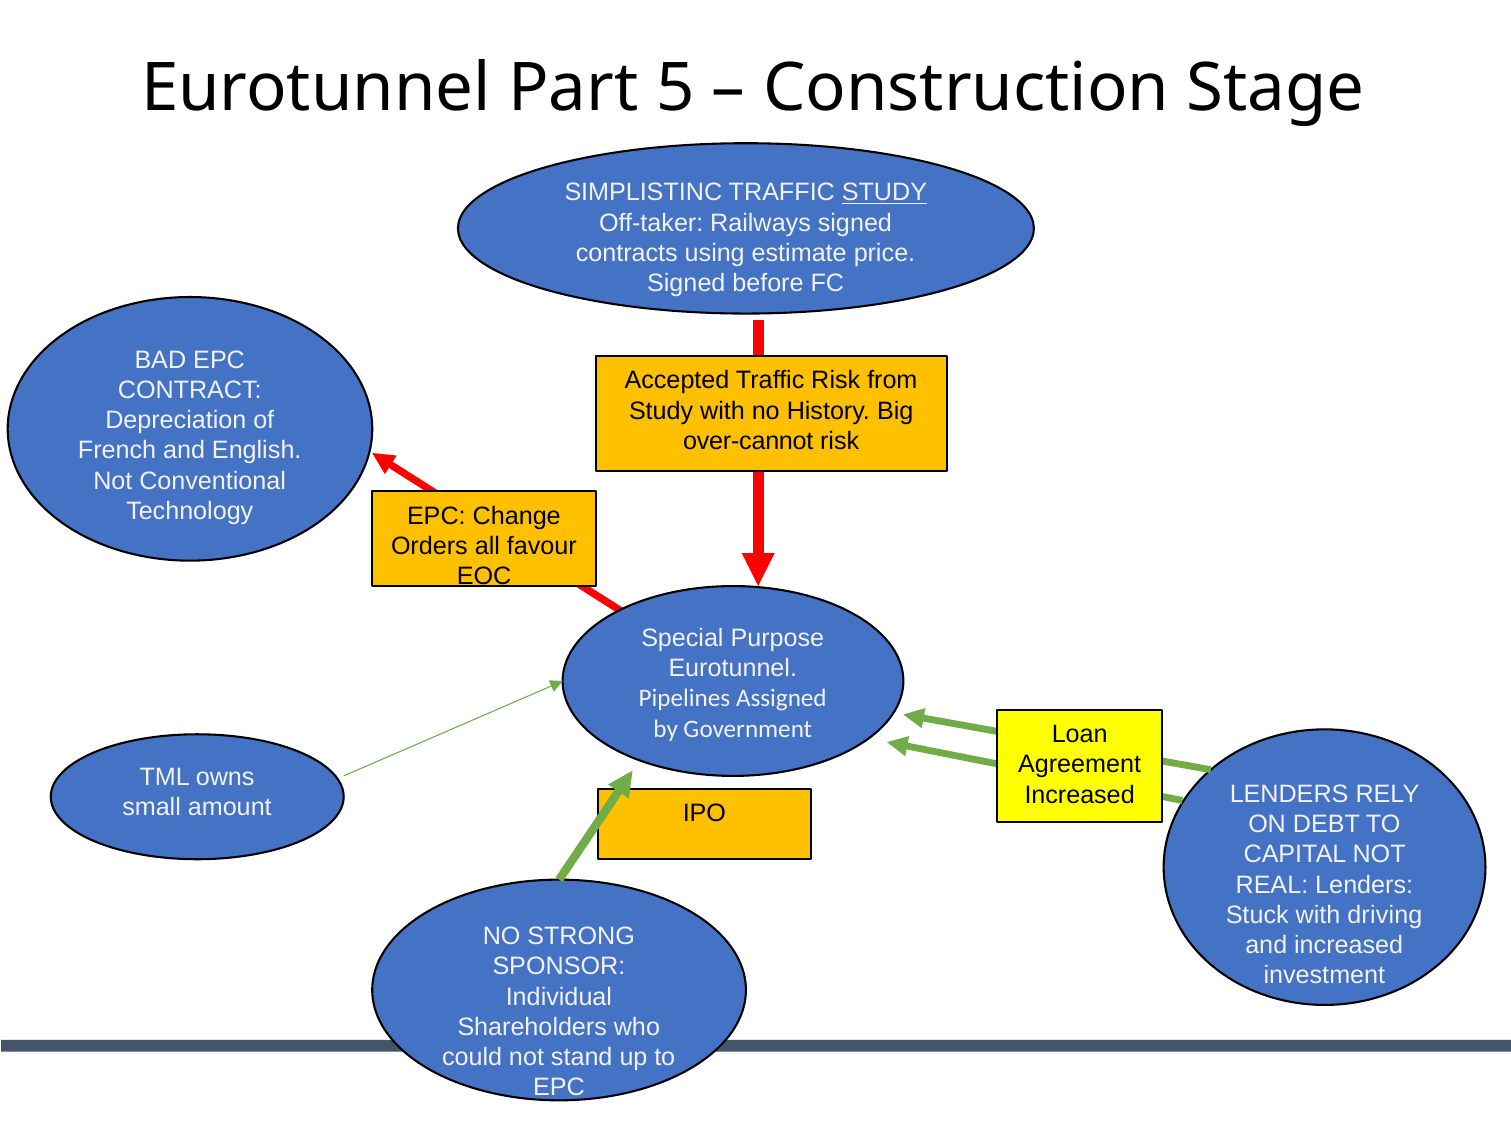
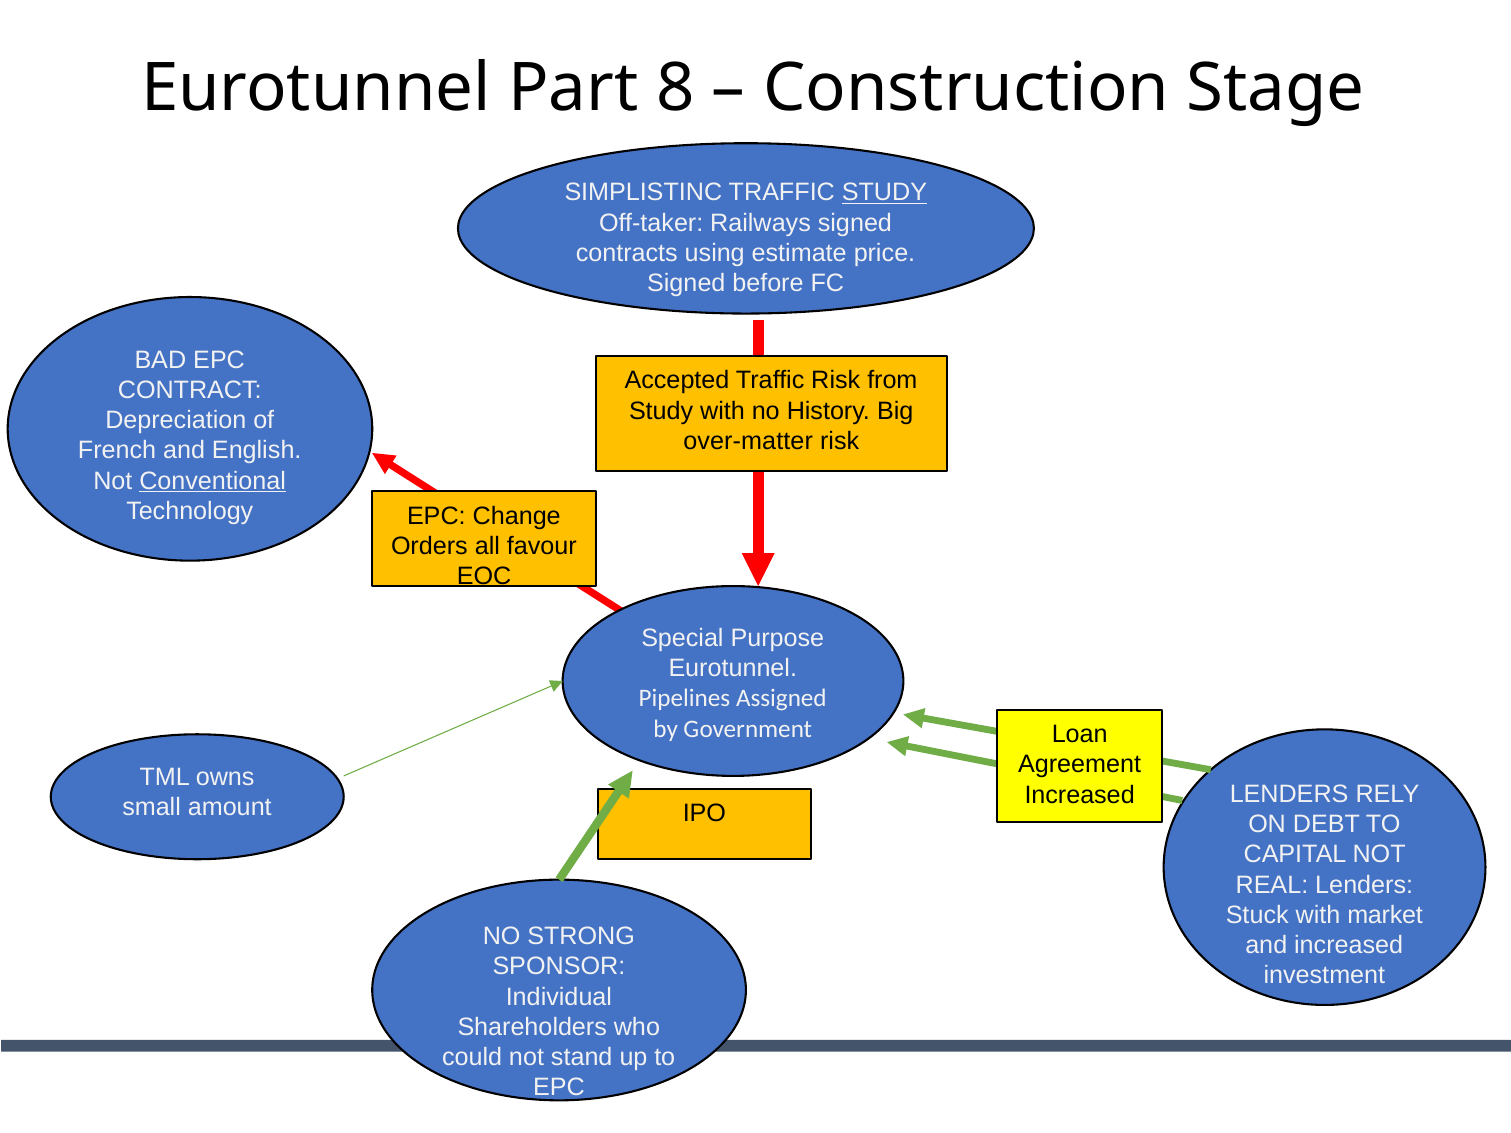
5: 5 -> 8
over-cannot: over-cannot -> over-matter
Conventional underline: none -> present
driving: driving -> market
